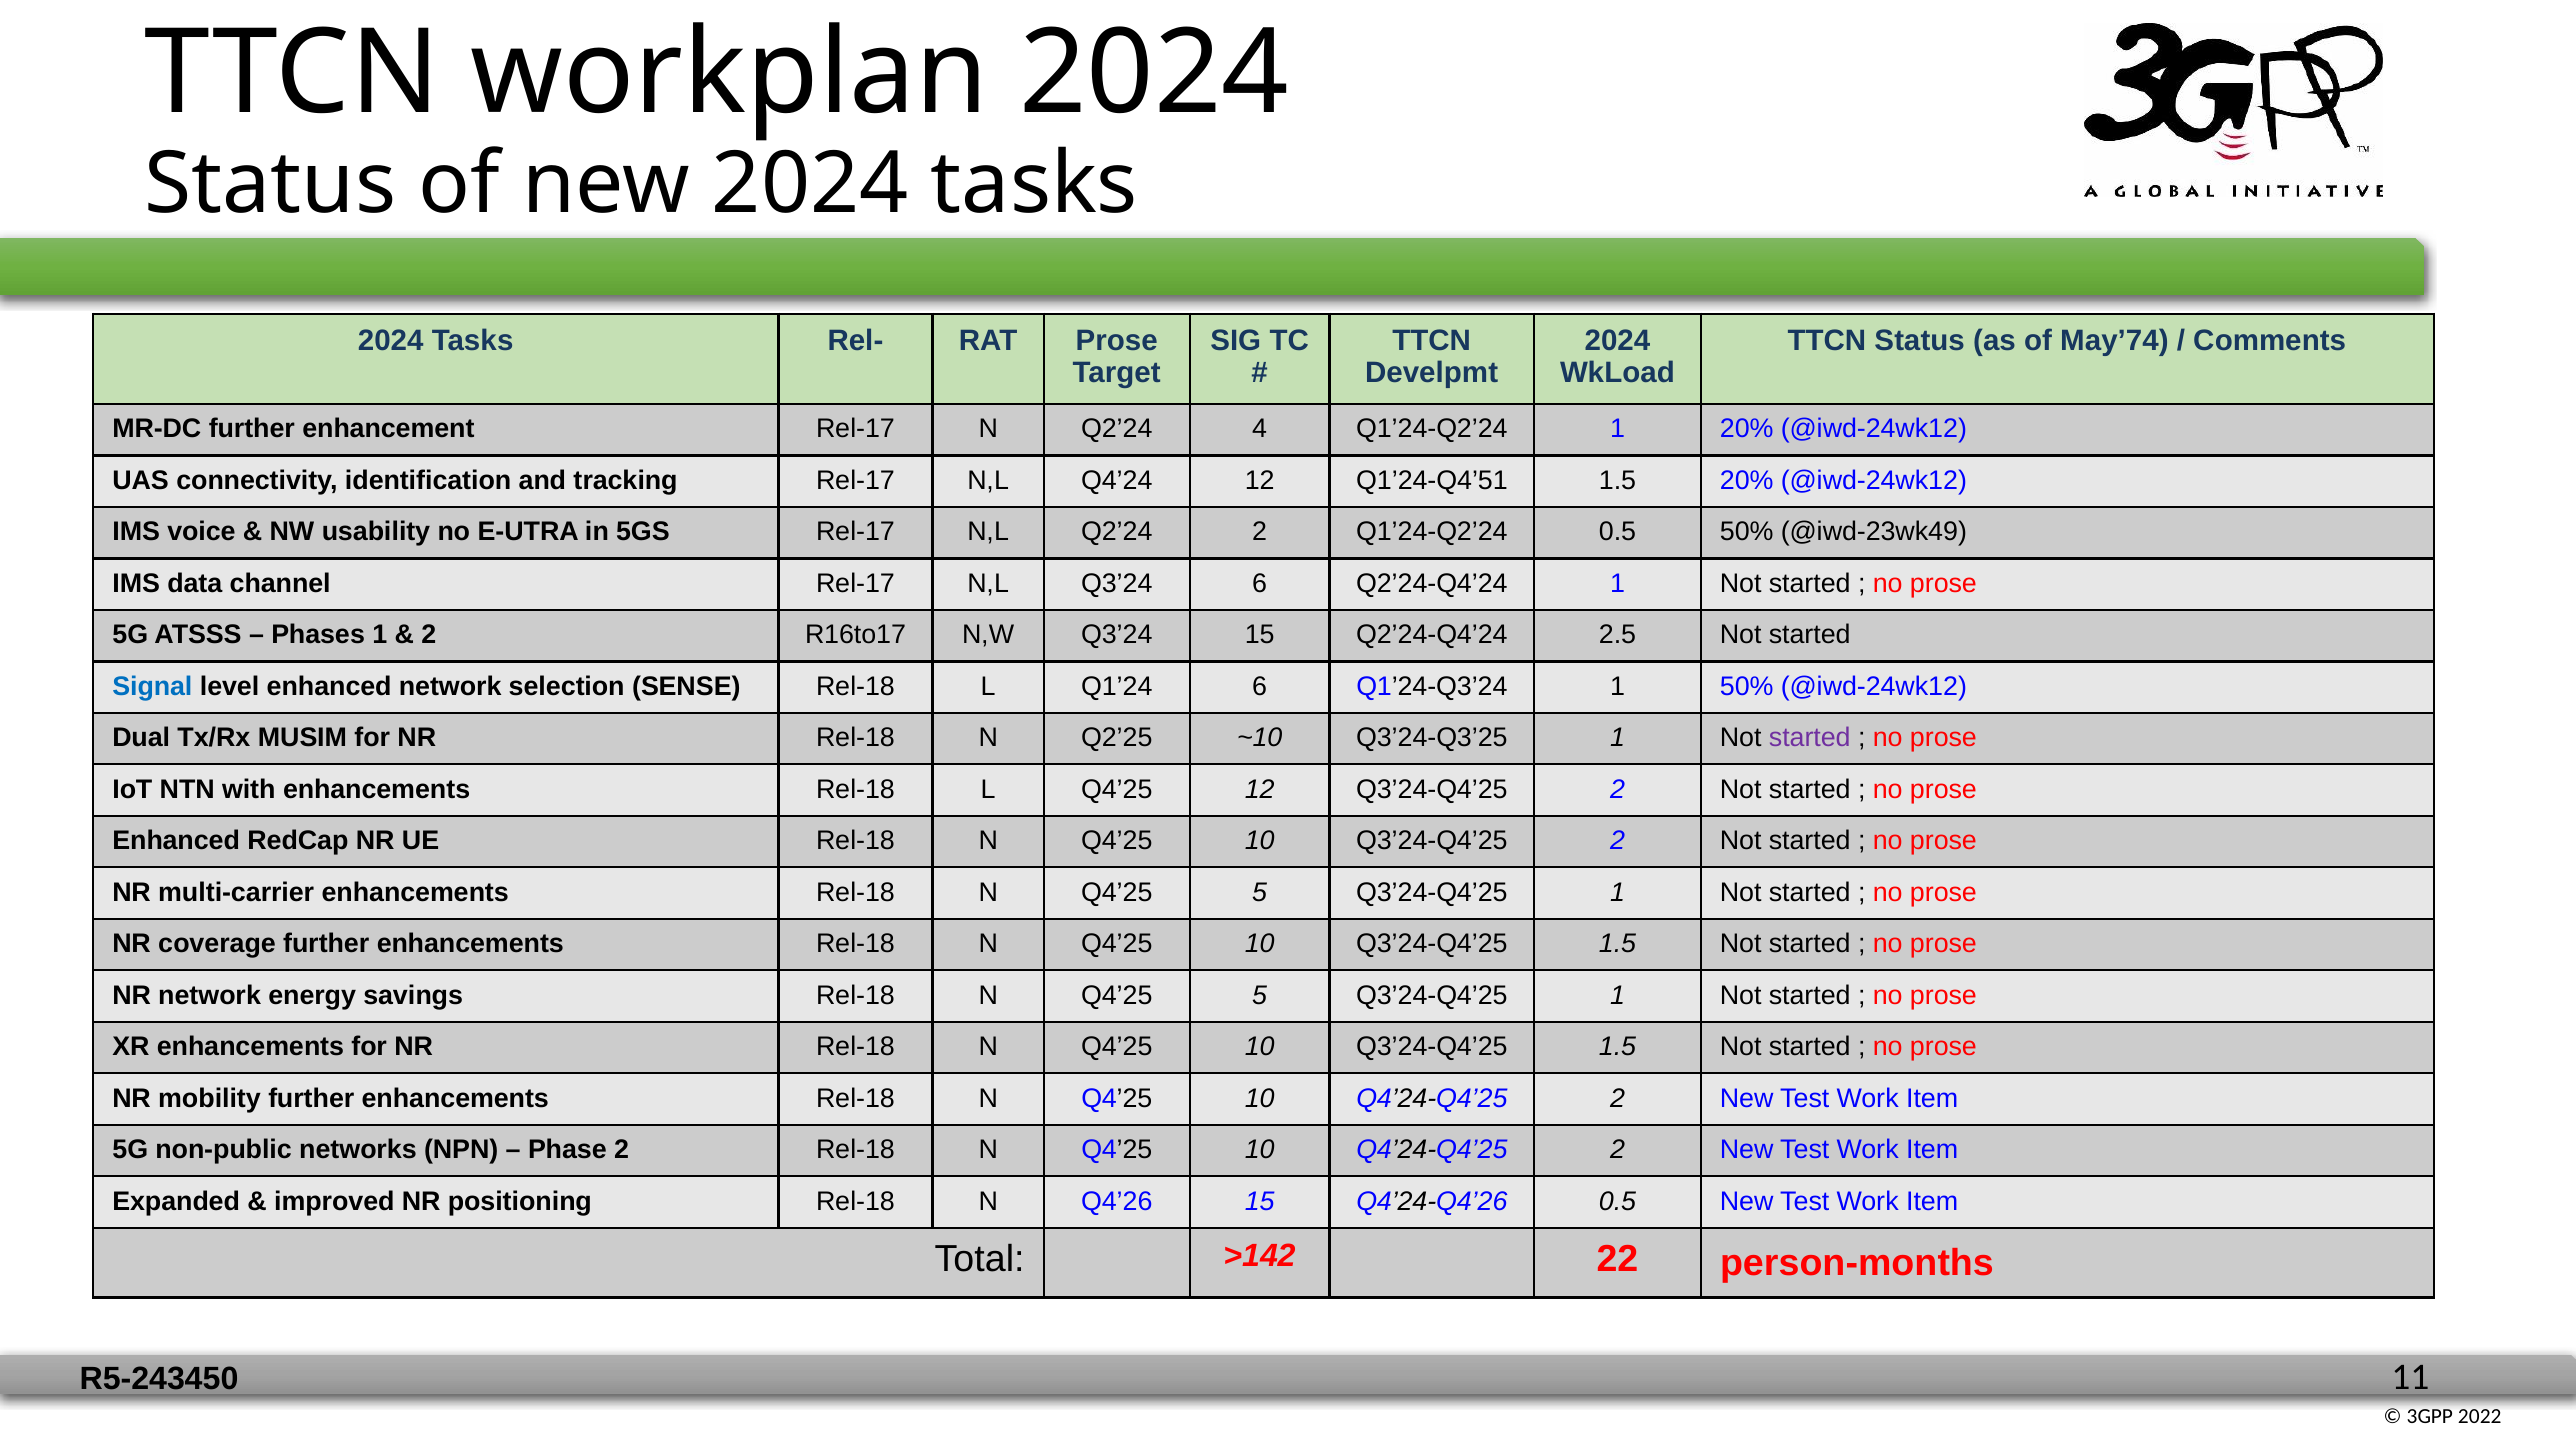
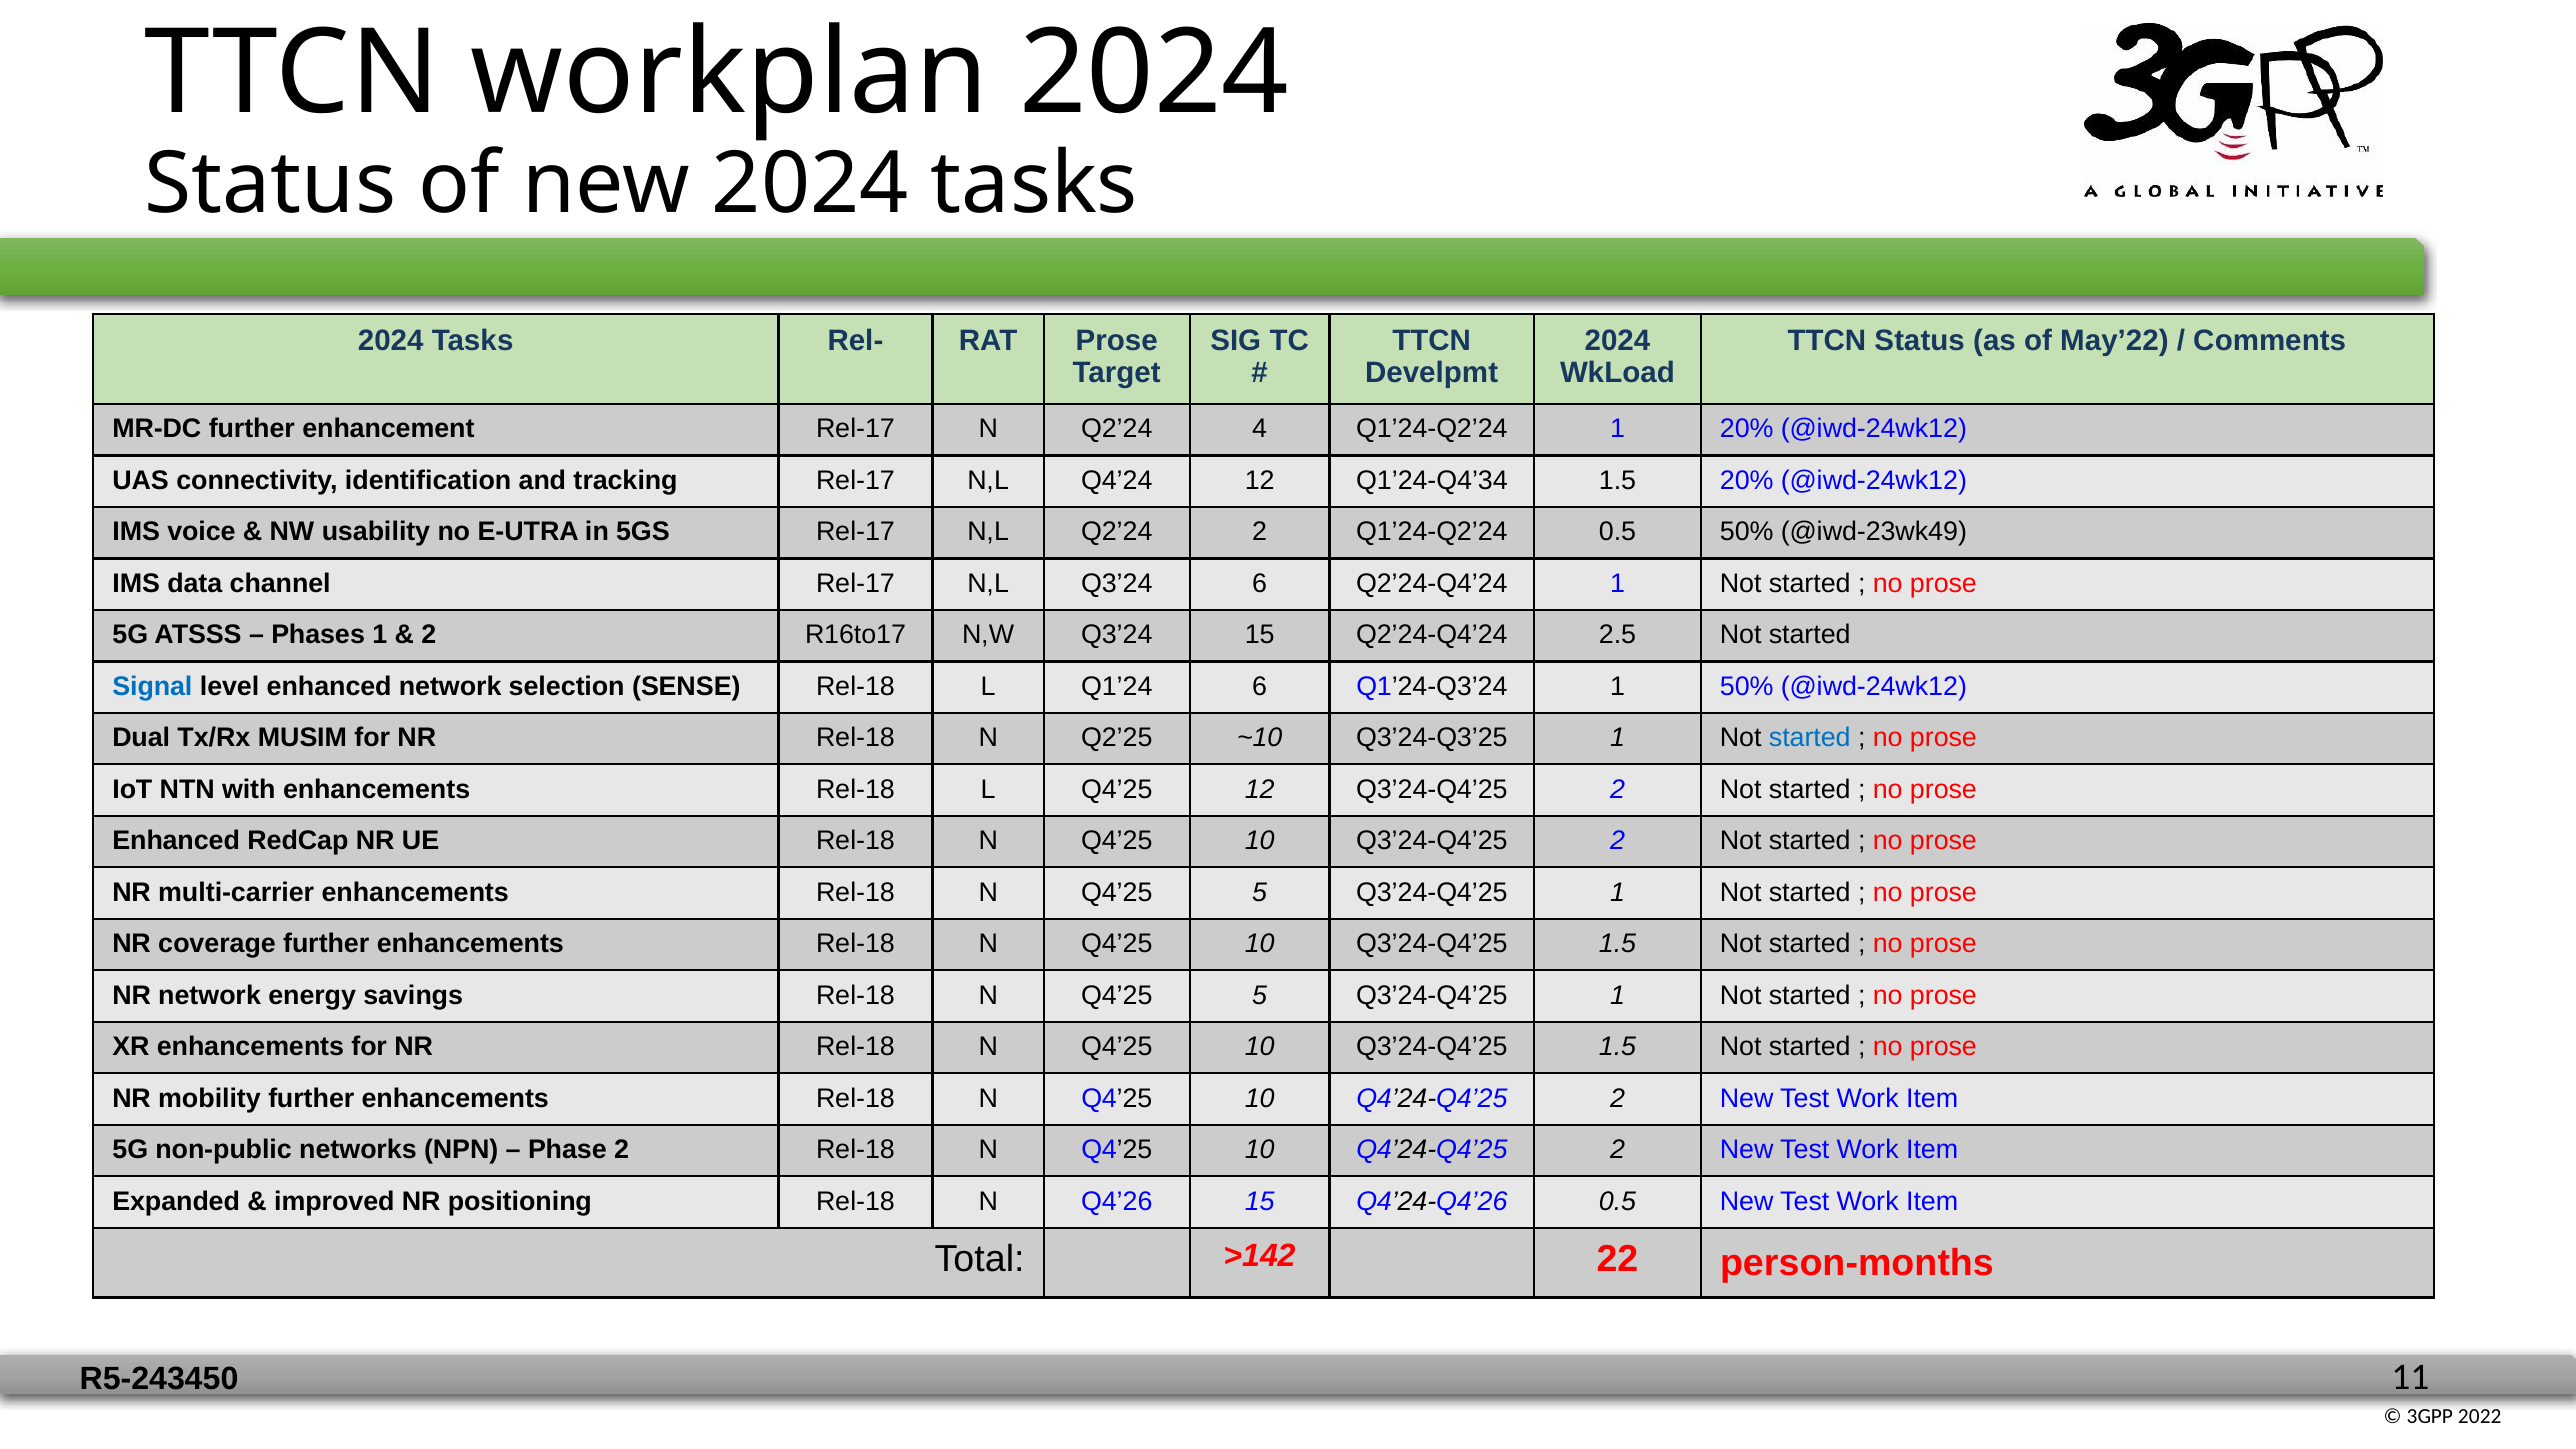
May’74: May’74 -> May’22
Q1’24-Q4’51: Q1’24-Q4’51 -> Q1’24-Q4’34
started at (1810, 738) colour: purple -> blue
